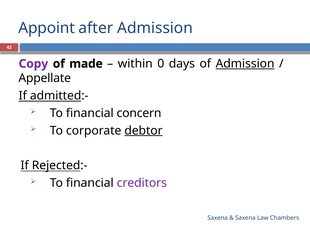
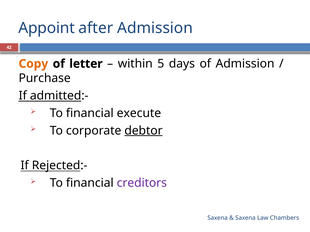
Copy colour: purple -> orange
made: made -> letter
0: 0 -> 5
Admission at (245, 64) underline: present -> none
Appellate: Appellate -> Purchase
concern: concern -> execute
